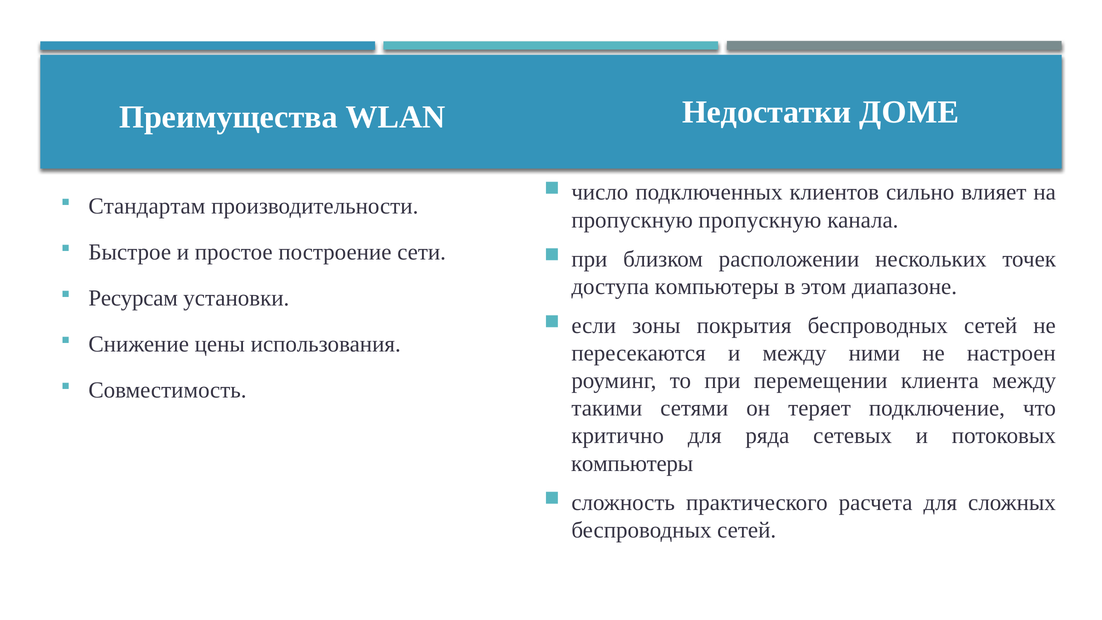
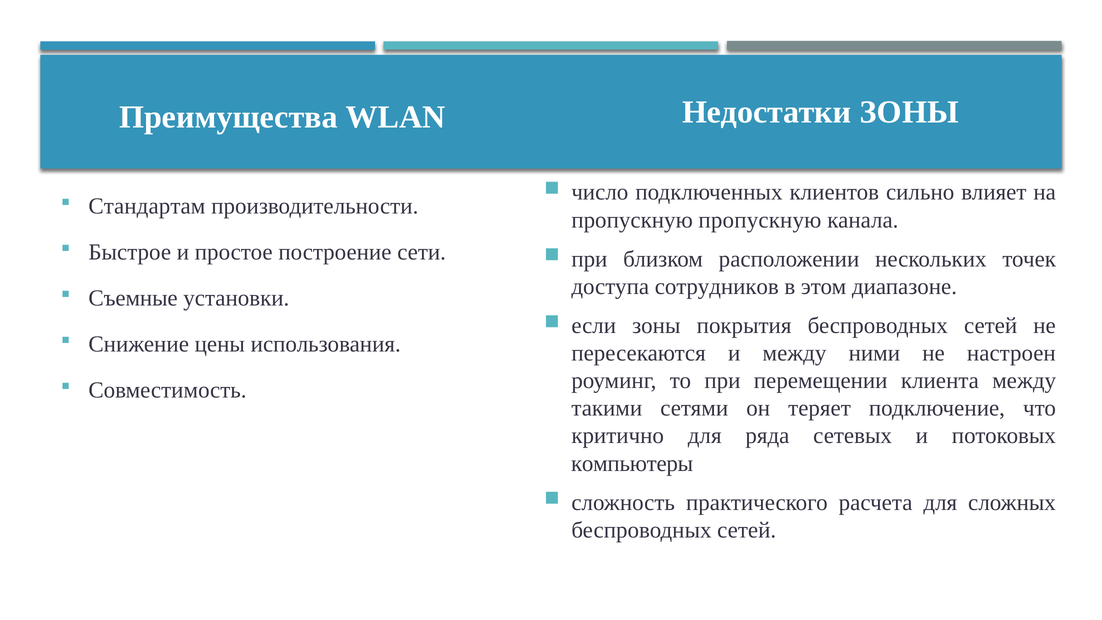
Недостатки ДОМЕ: ДОМЕ -> ЗОНЫ
доступа компьютеры: компьютеры -> сотрудников
Ресурсам: Ресурсам -> Съемные
